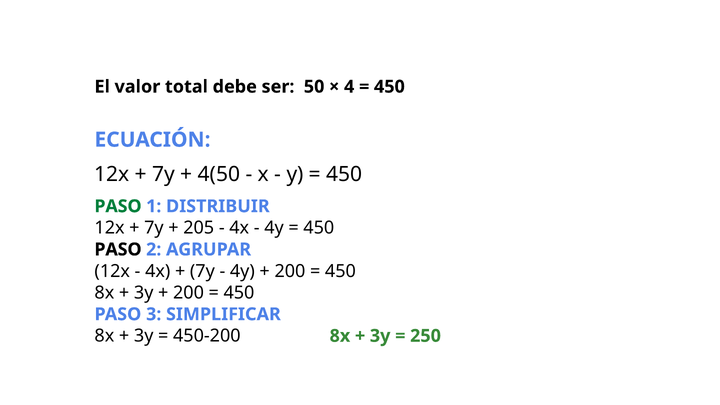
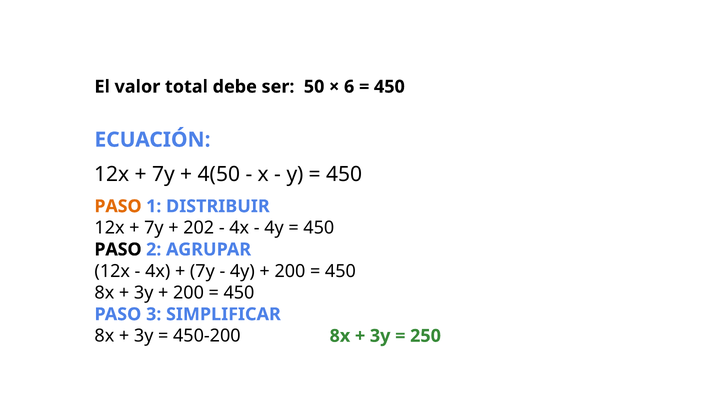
4: 4 -> 6
PASO at (118, 206) colour: green -> orange
205: 205 -> 202
